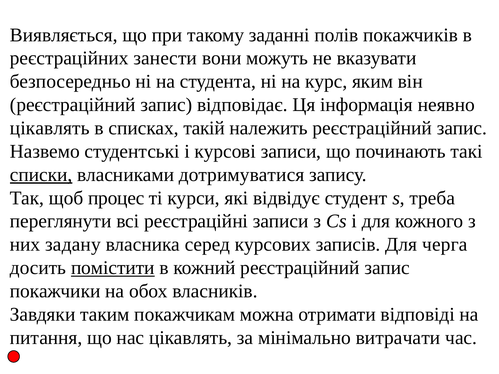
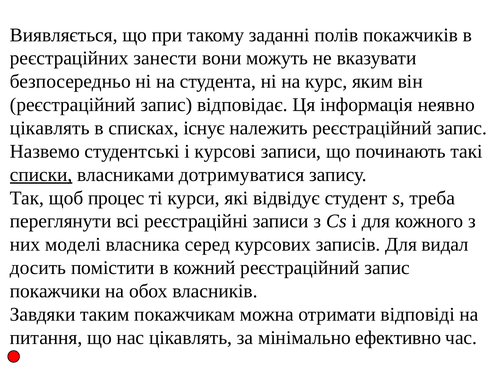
такій: такій -> існує
задану: задану -> моделі
черга: черга -> видал
помістити underline: present -> none
витрачати: витрачати -> ефективно
